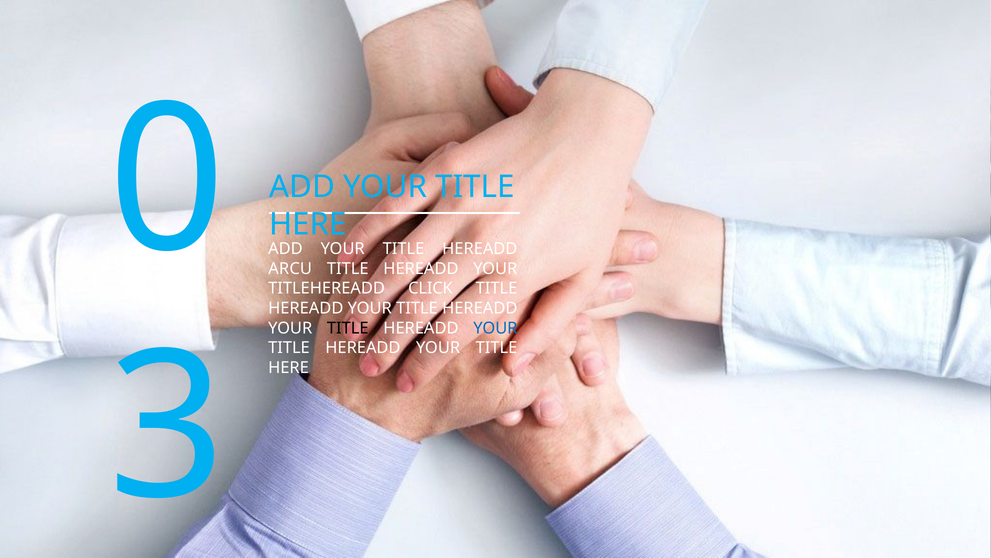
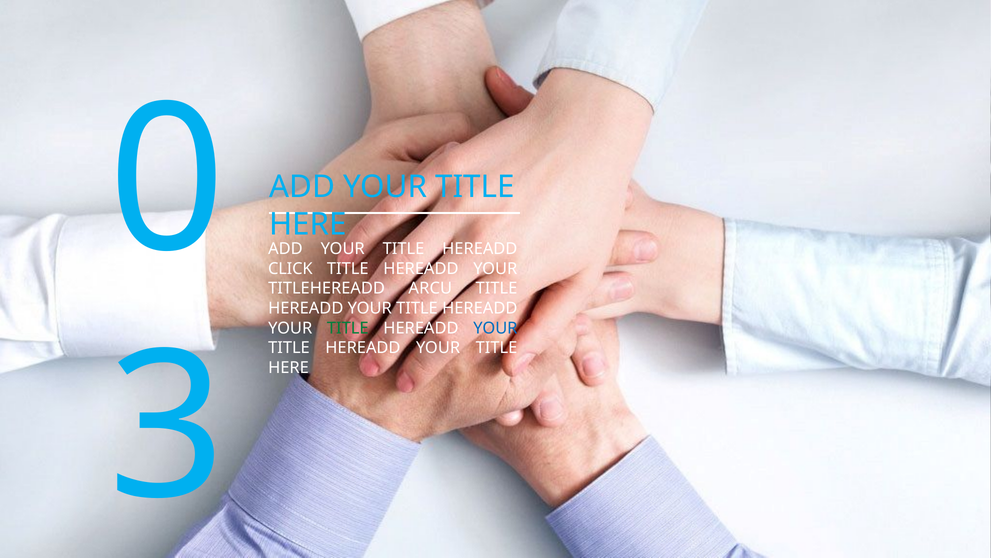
ARCU: ARCU -> CLICK
CLICK: CLICK -> ARCU
TITLE at (348, 328) colour: black -> green
